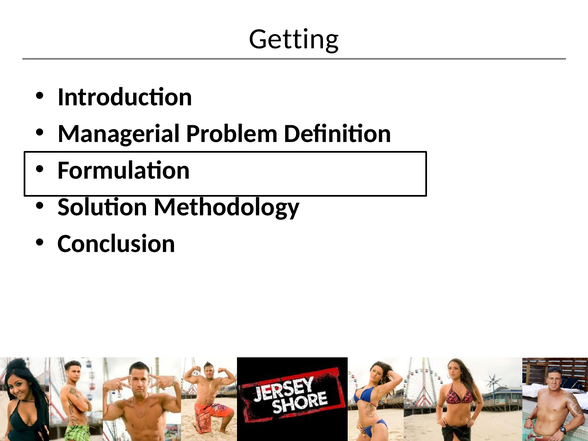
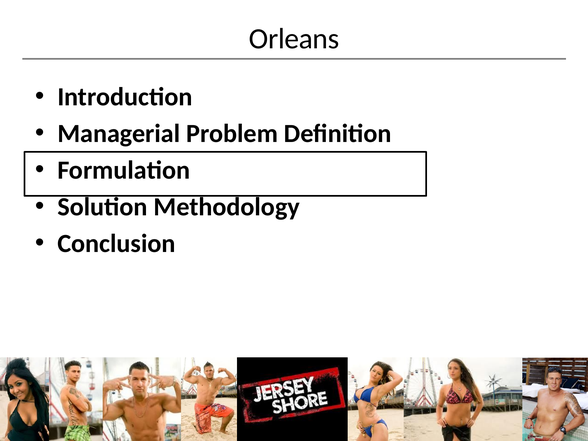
Getting: Getting -> Orleans
